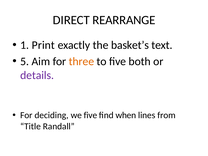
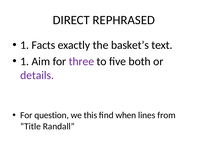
REARRANGE: REARRANGE -> REPHRASED
Print: Print -> Facts
5 at (25, 61): 5 -> 1
three colour: orange -> purple
deciding: deciding -> question
we five: five -> this
